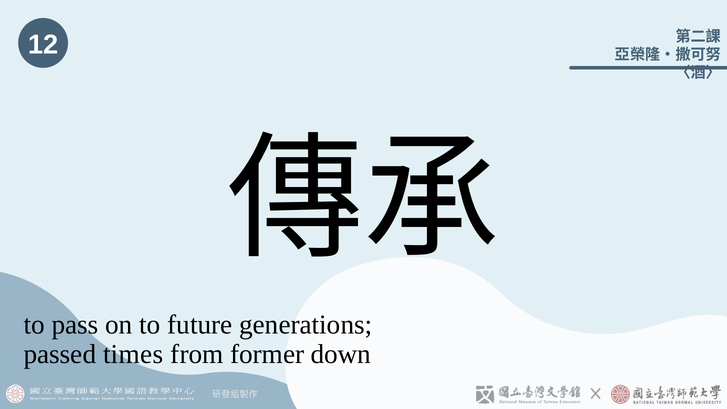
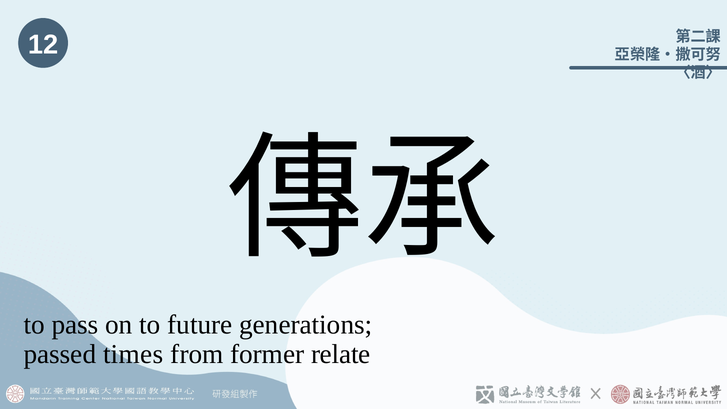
down: down -> relate
